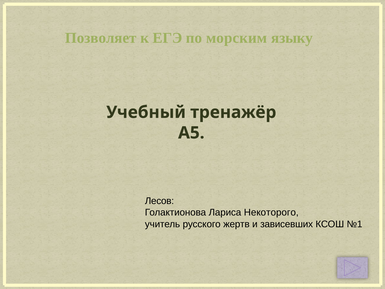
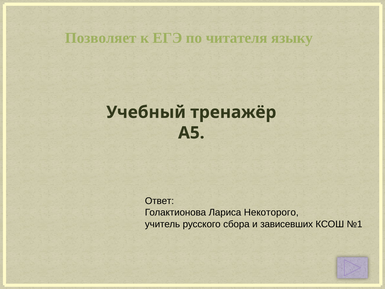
морским: морским -> читателя
Лесов: Лесов -> Ответ
жертв: жертв -> сбора
